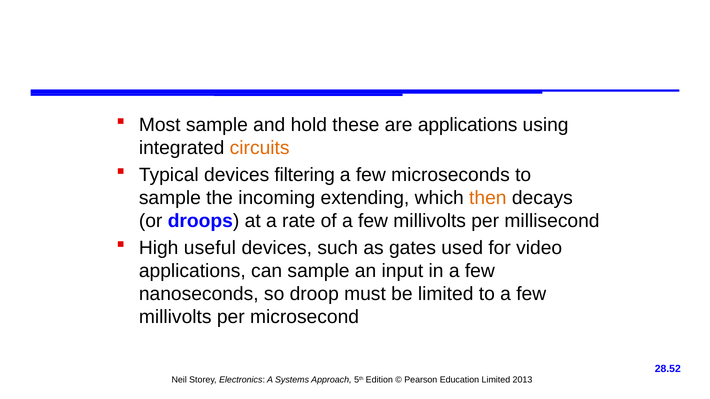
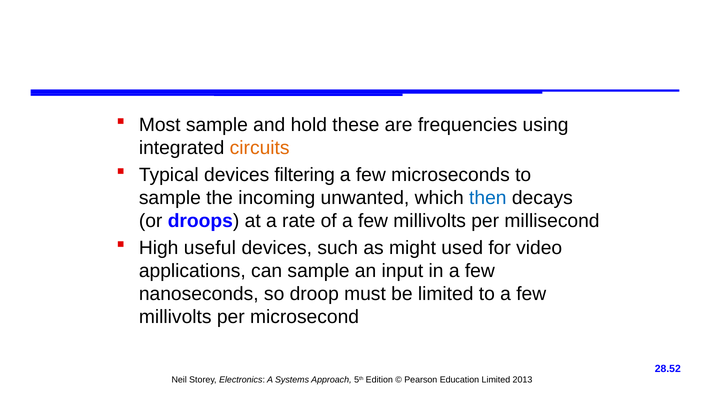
are applications: applications -> frequencies
extending: extending -> unwanted
then colour: orange -> blue
gates: gates -> might
